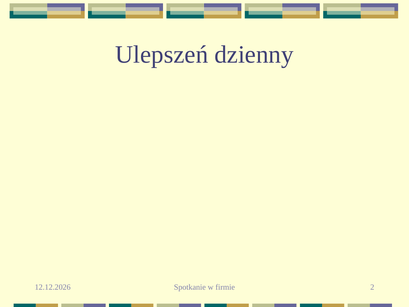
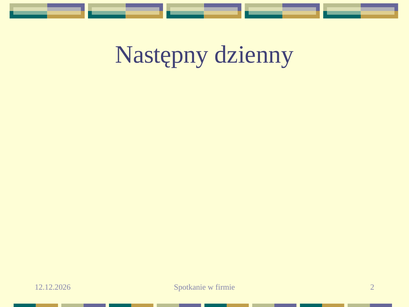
Ulepszeń: Ulepszeń -> Następny
